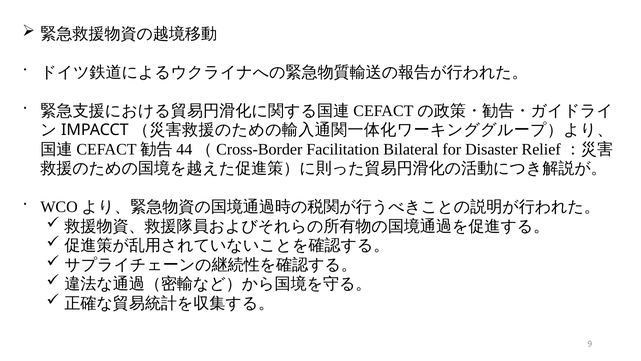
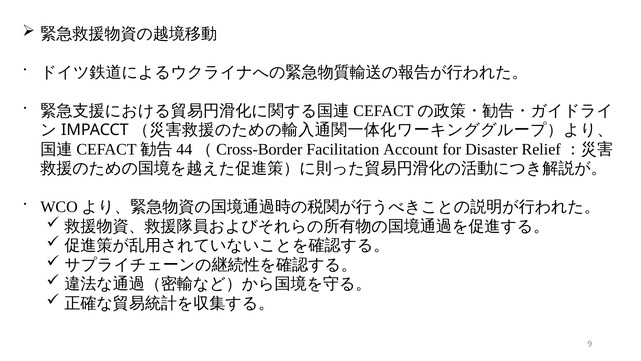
Bilateral: Bilateral -> Account
